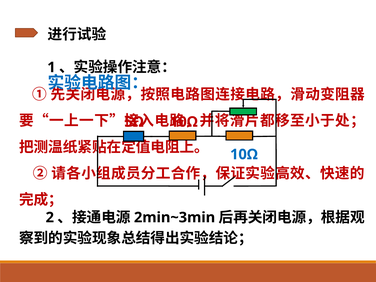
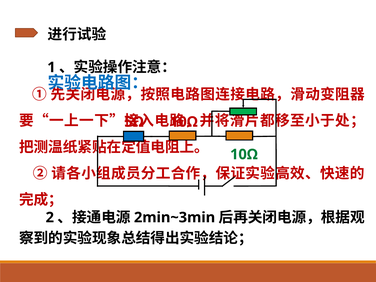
10Ω at (244, 154) colour: blue -> green
